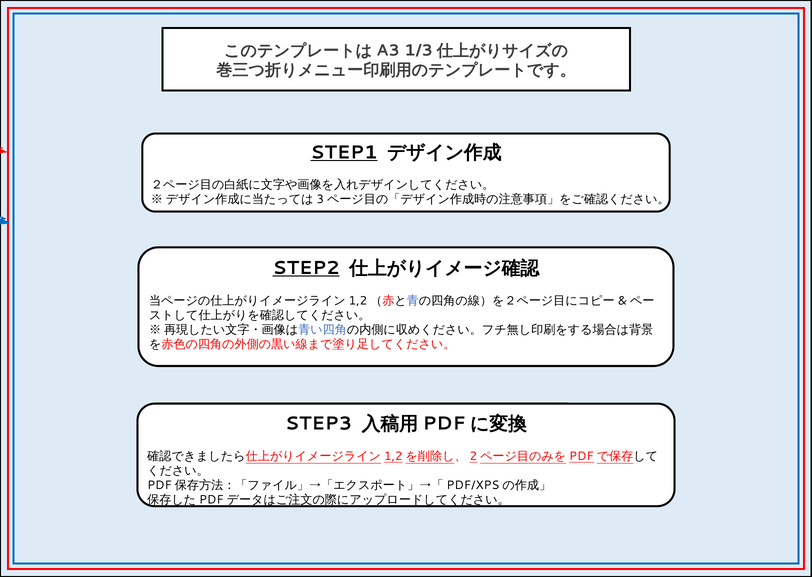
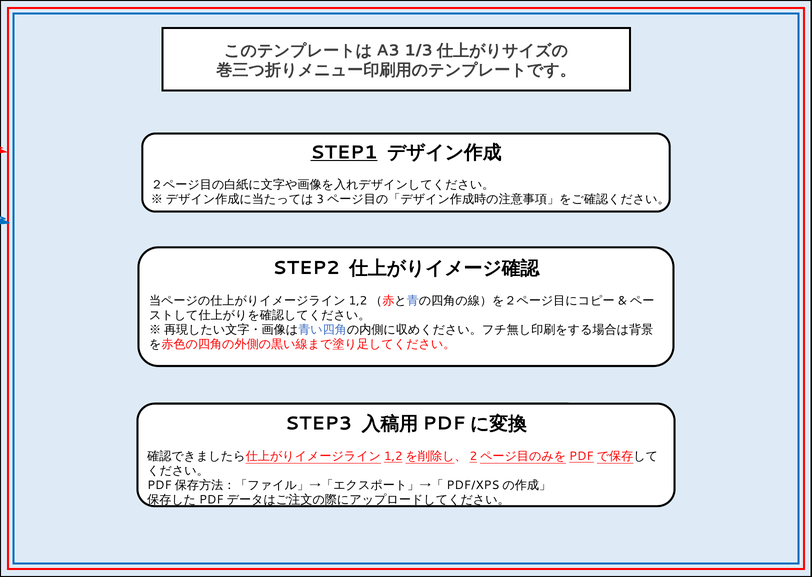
STEP2 underline: present -> none
